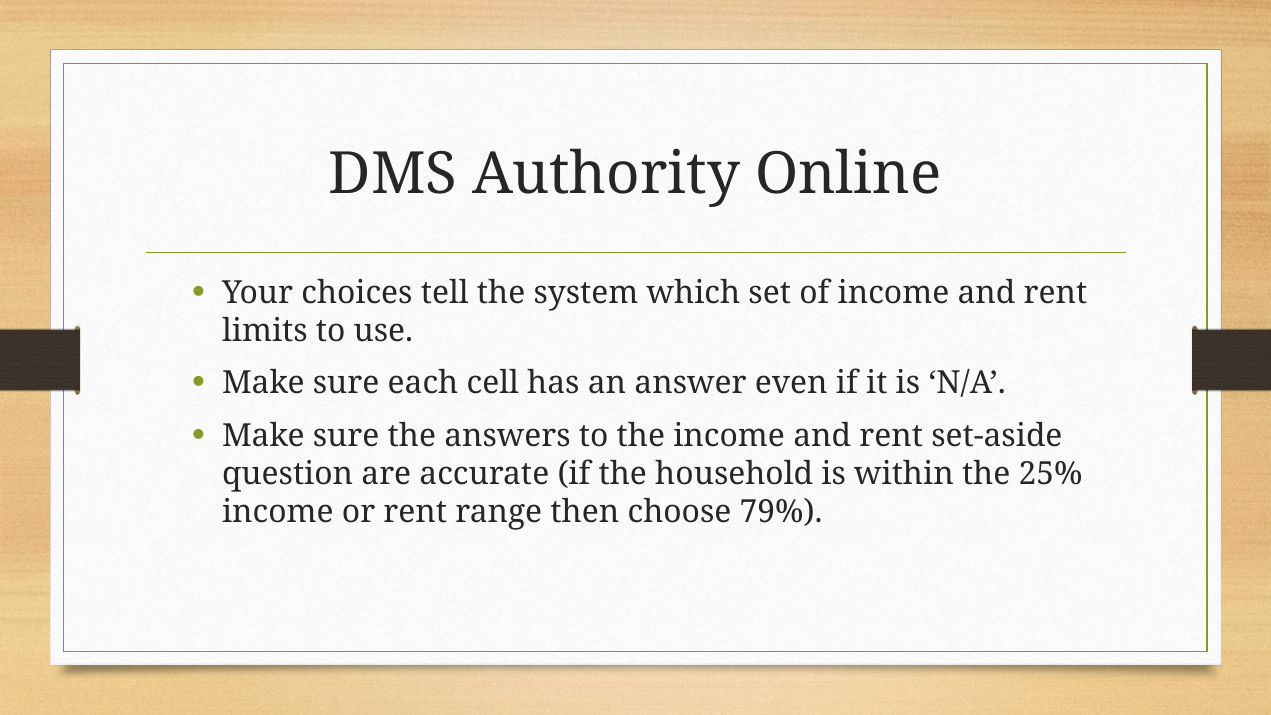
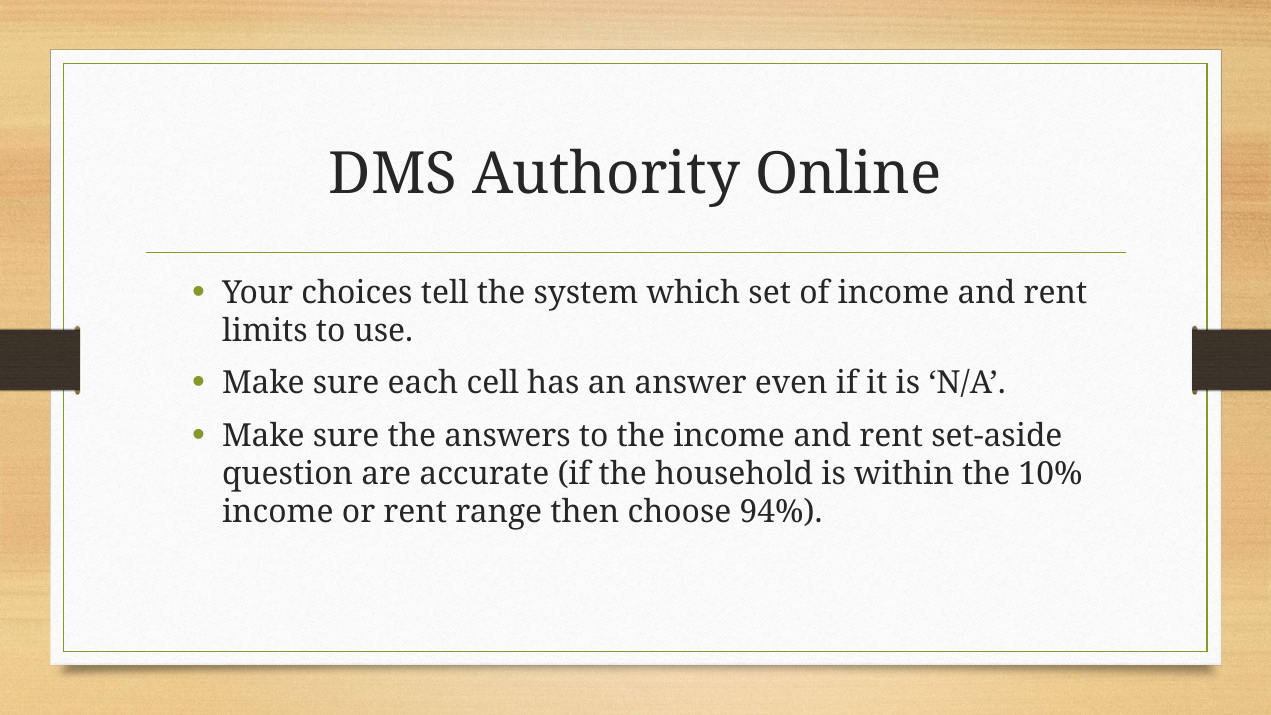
25%: 25% -> 10%
79%: 79% -> 94%
